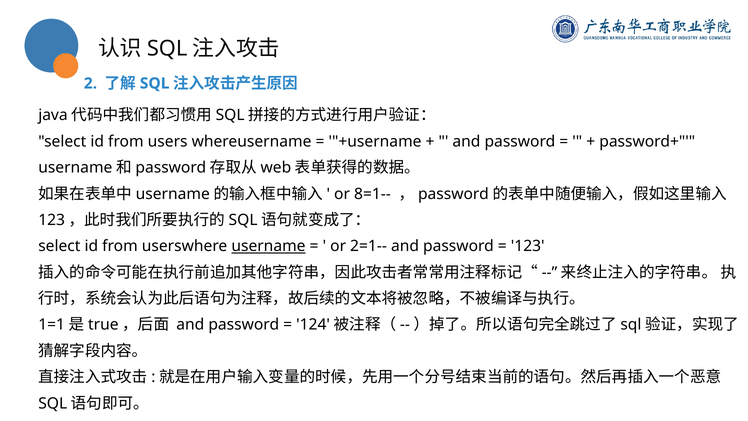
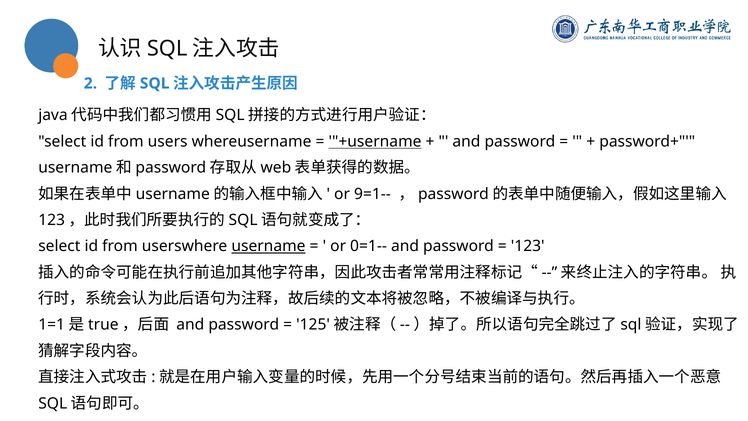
+username underline: none -> present
8=1--: 8=1-- -> 9=1--
2=1--: 2=1-- -> 0=1--
124: 124 -> 125
